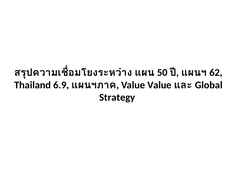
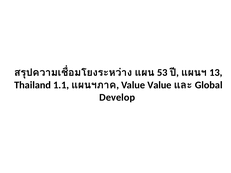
50: 50 -> 53
62: 62 -> 13
6.9: 6.9 -> 1.1
Strategy: Strategy -> Develop
